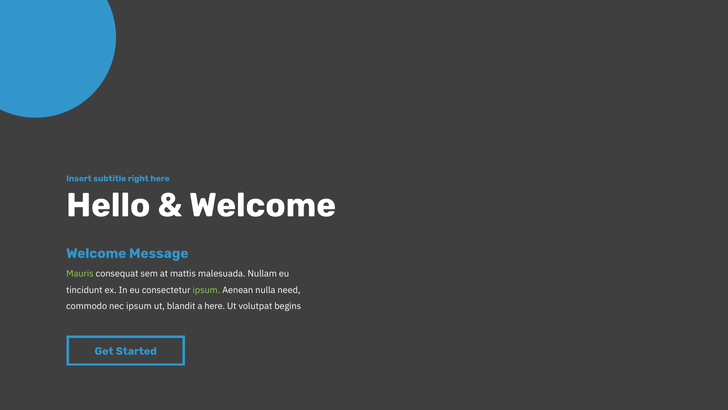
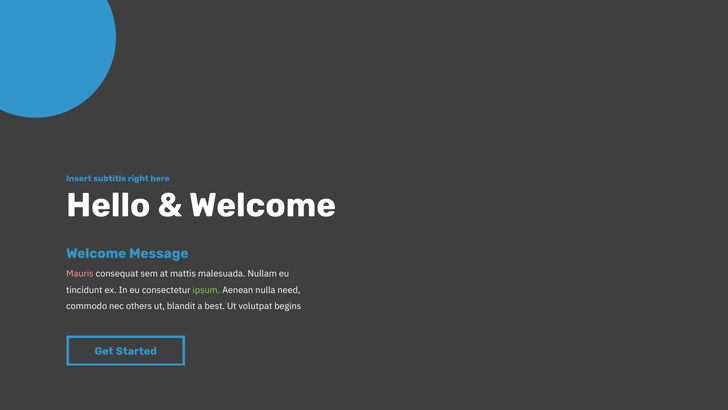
Mauris colour: light green -> pink
nec ipsum: ipsum -> others
a here: here -> best
